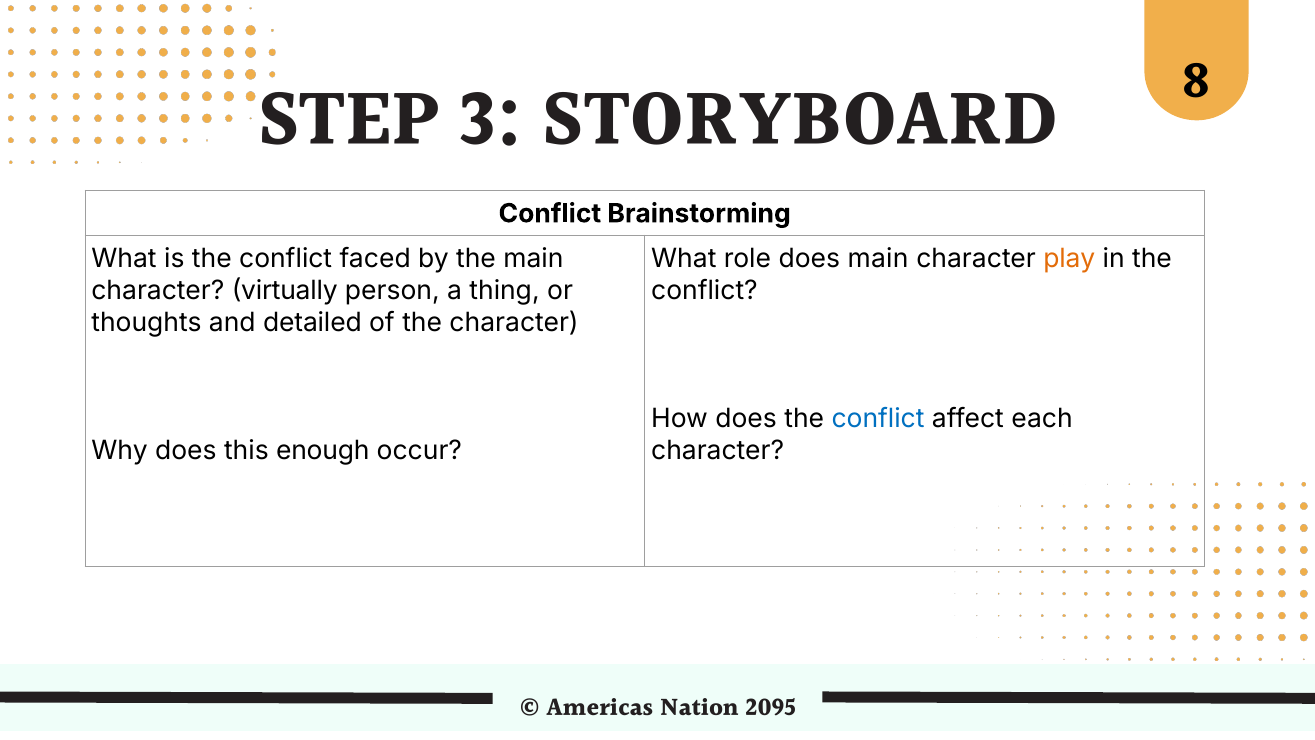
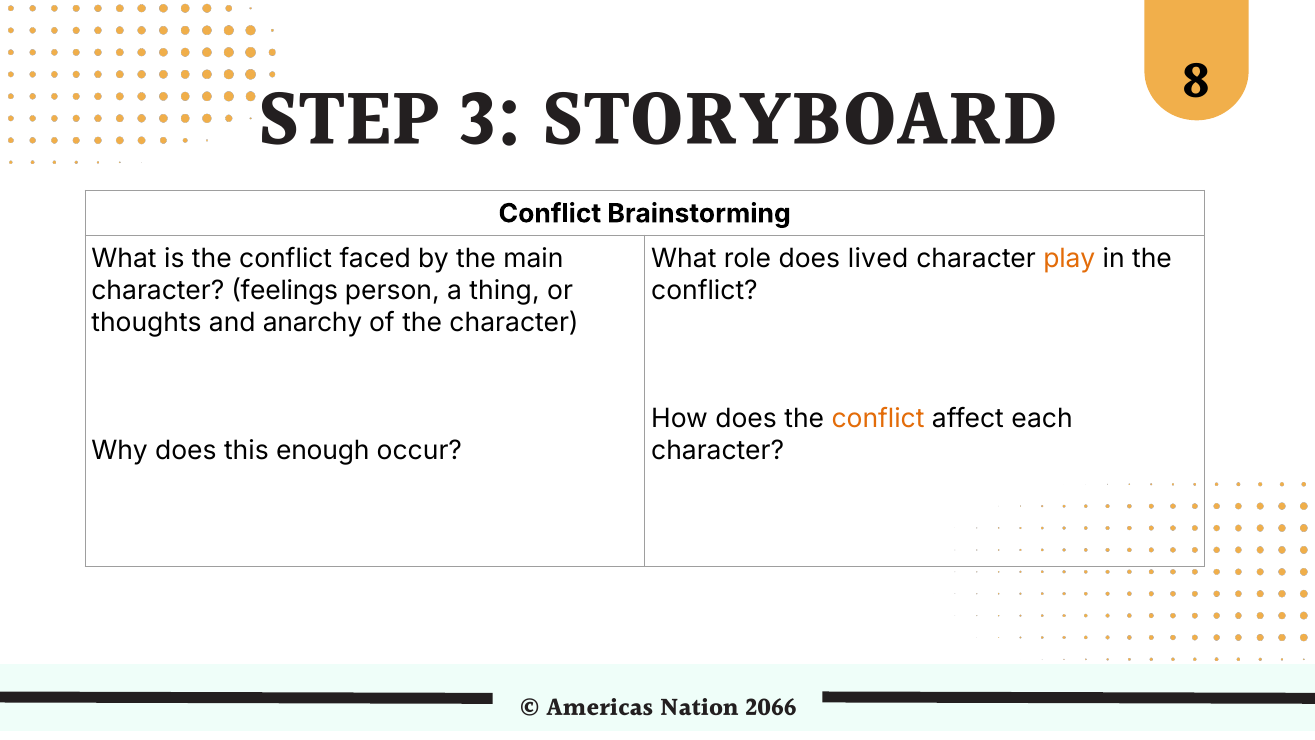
does main: main -> lived
virtually: virtually -> feelings
detailed: detailed -> anarchy
conflict at (878, 418) colour: blue -> orange
2095: 2095 -> 2066
